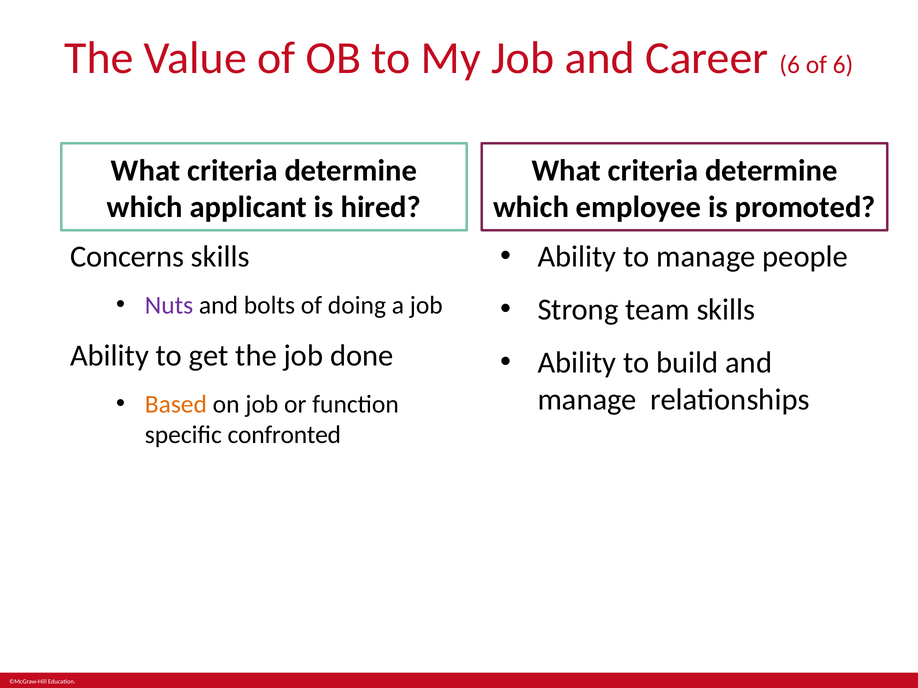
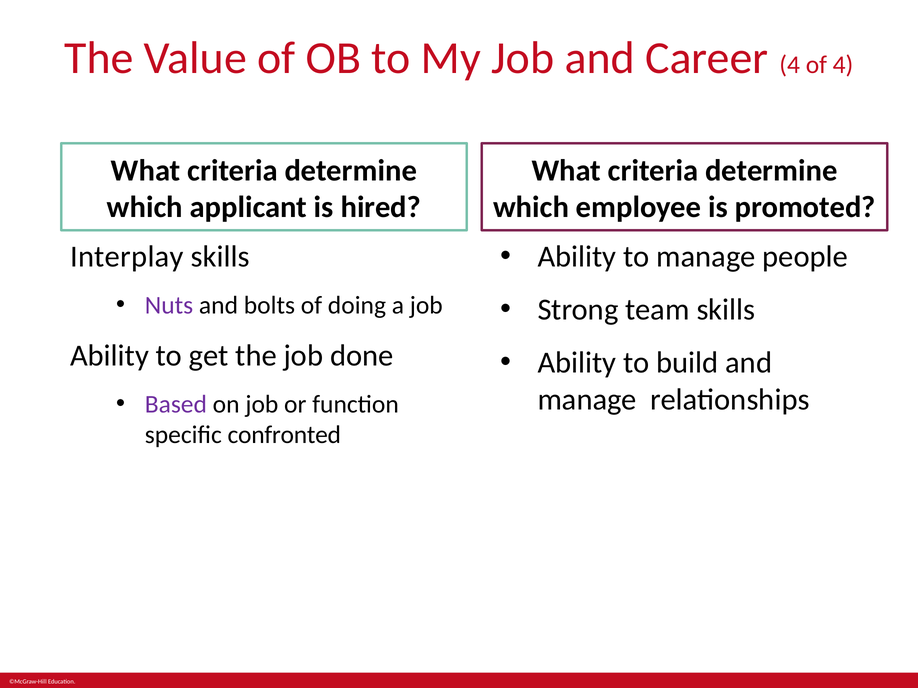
Career 6: 6 -> 4
of 6: 6 -> 4
Concerns: Concerns -> Interplay
Based colour: orange -> purple
